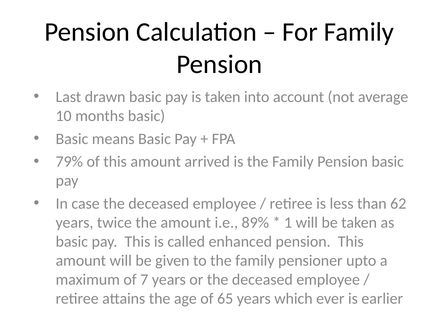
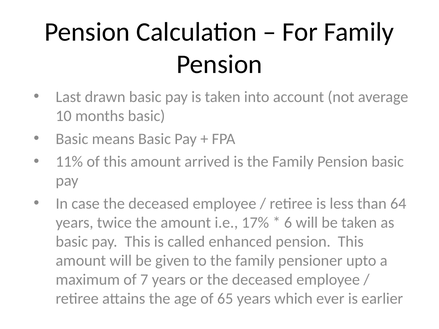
79%: 79% -> 11%
62: 62 -> 64
89%: 89% -> 17%
1: 1 -> 6
